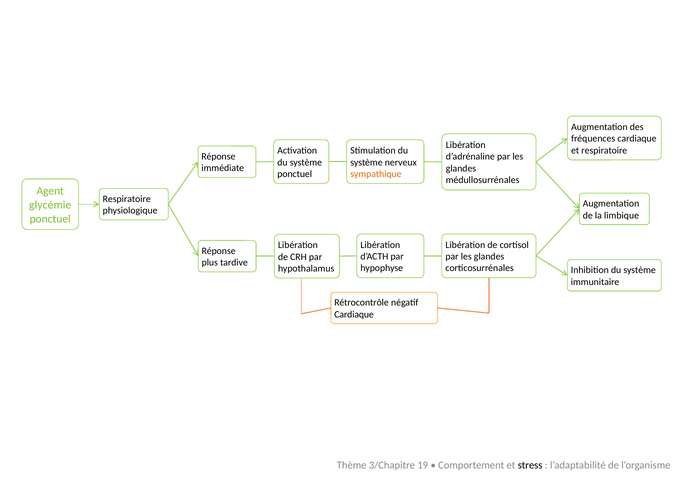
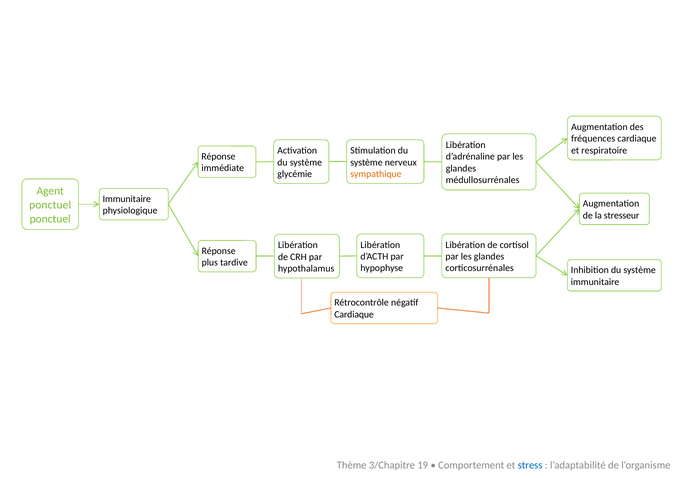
ponctuel at (295, 174): ponctuel -> glycémie
Respiratoire at (127, 199): Respiratoire -> Immunitaire
glycémie at (50, 205): glycémie -> ponctuel
limbique: limbique -> stresseur
stress colour: black -> blue
